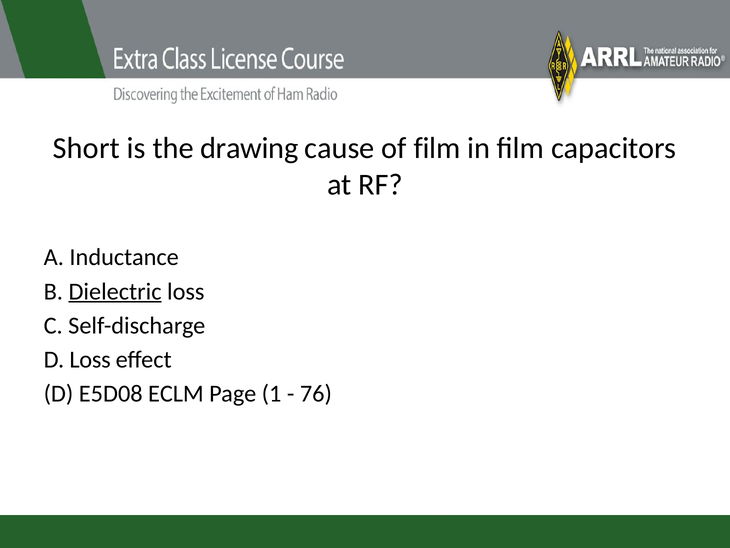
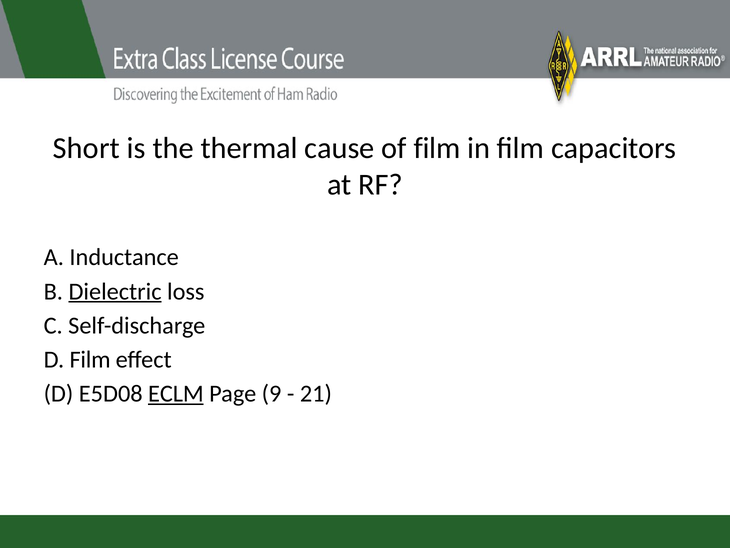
drawing: drawing -> thermal
D Loss: Loss -> Film
ECLM underline: none -> present
1: 1 -> 9
76: 76 -> 21
